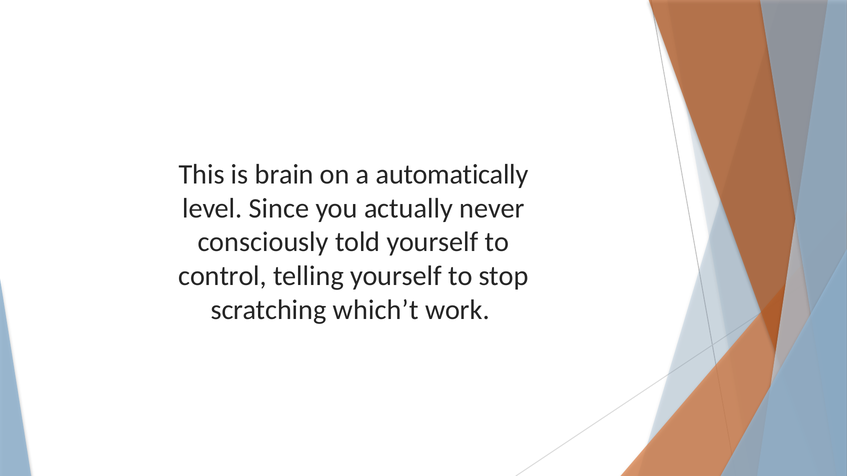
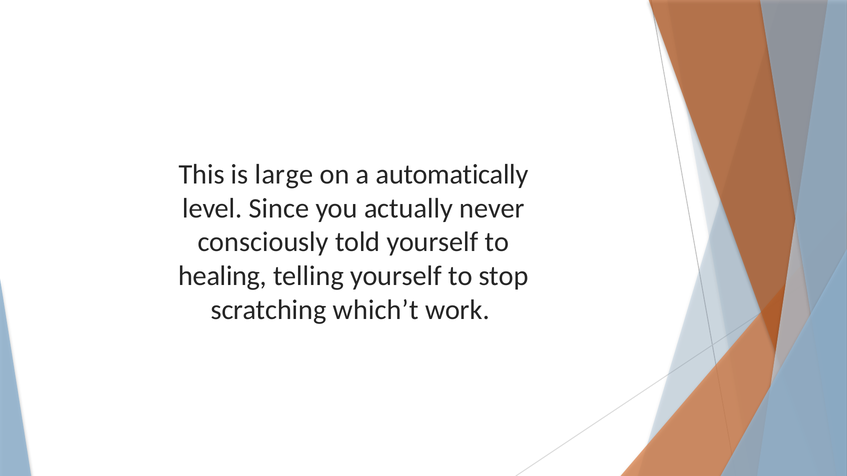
brain: brain -> large
control: control -> healing
